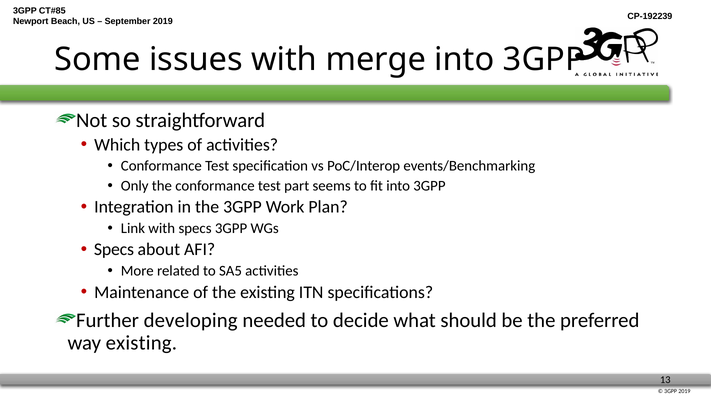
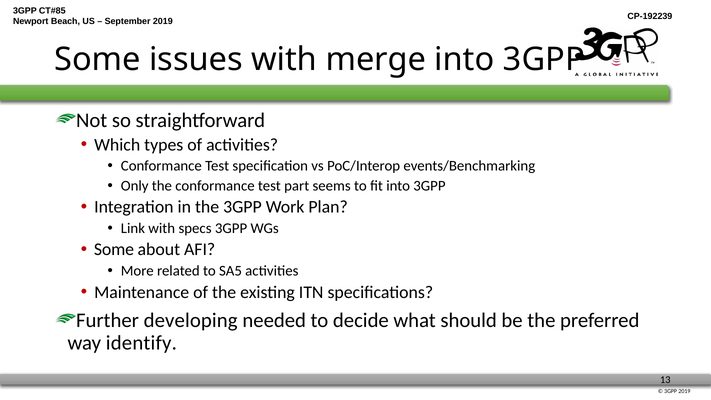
Specs at (114, 250): Specs -> Some
way existing: existing -> identify
